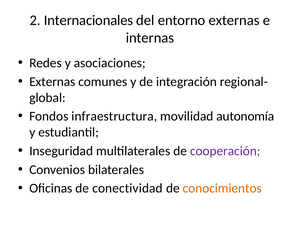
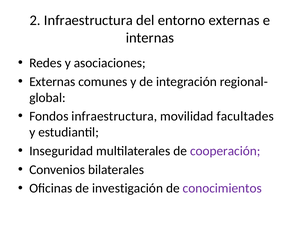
2 Internacionales: Internacionales -> Infraestructura
autonomía: autonomía -> facultades
conectividad: conectividad -> investigación
conocimientos colour: orange -> purple
